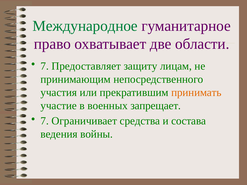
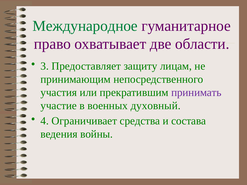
7 at (45, 66): 7 -> 3
принимать colour: orange -> purple
запрещает: запрещает -> духовный
7 at (45, 121): 7 -> 4
